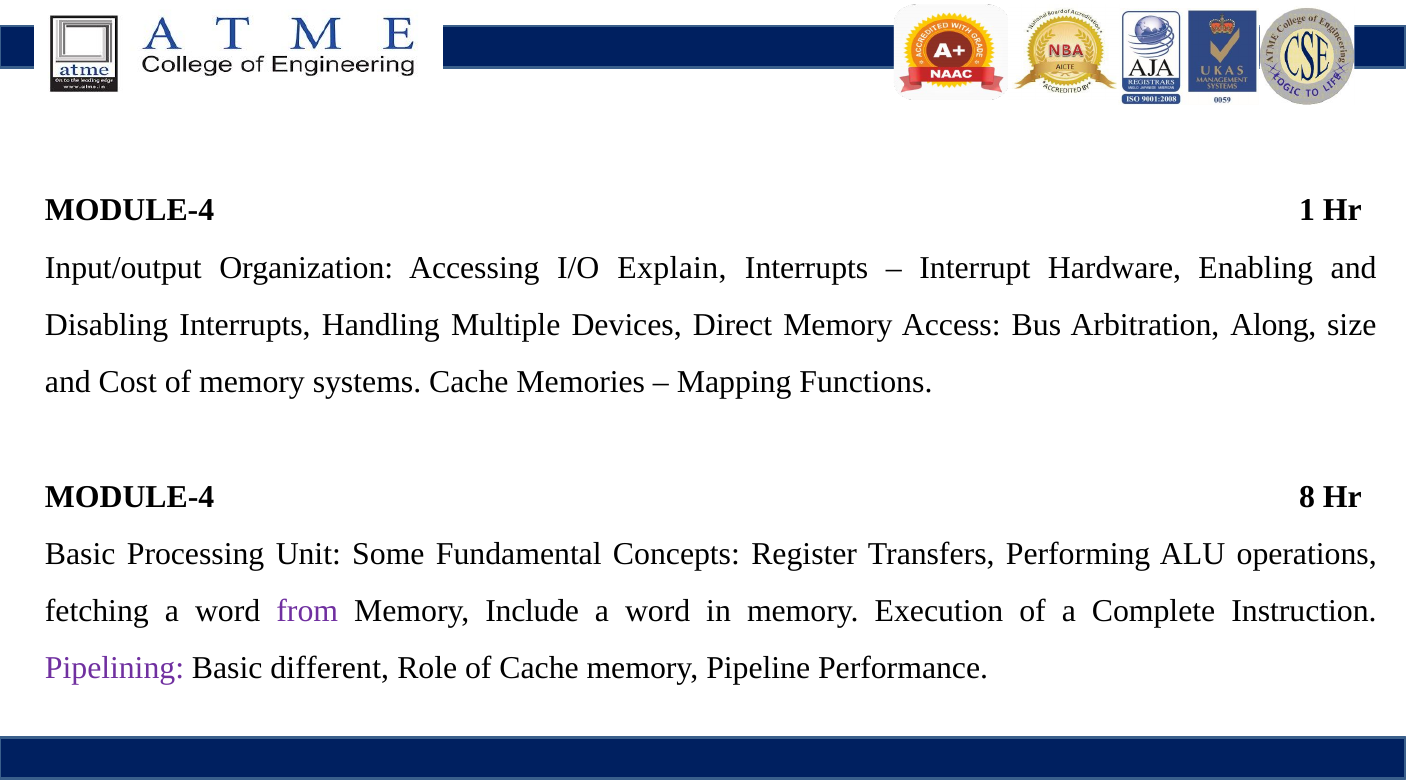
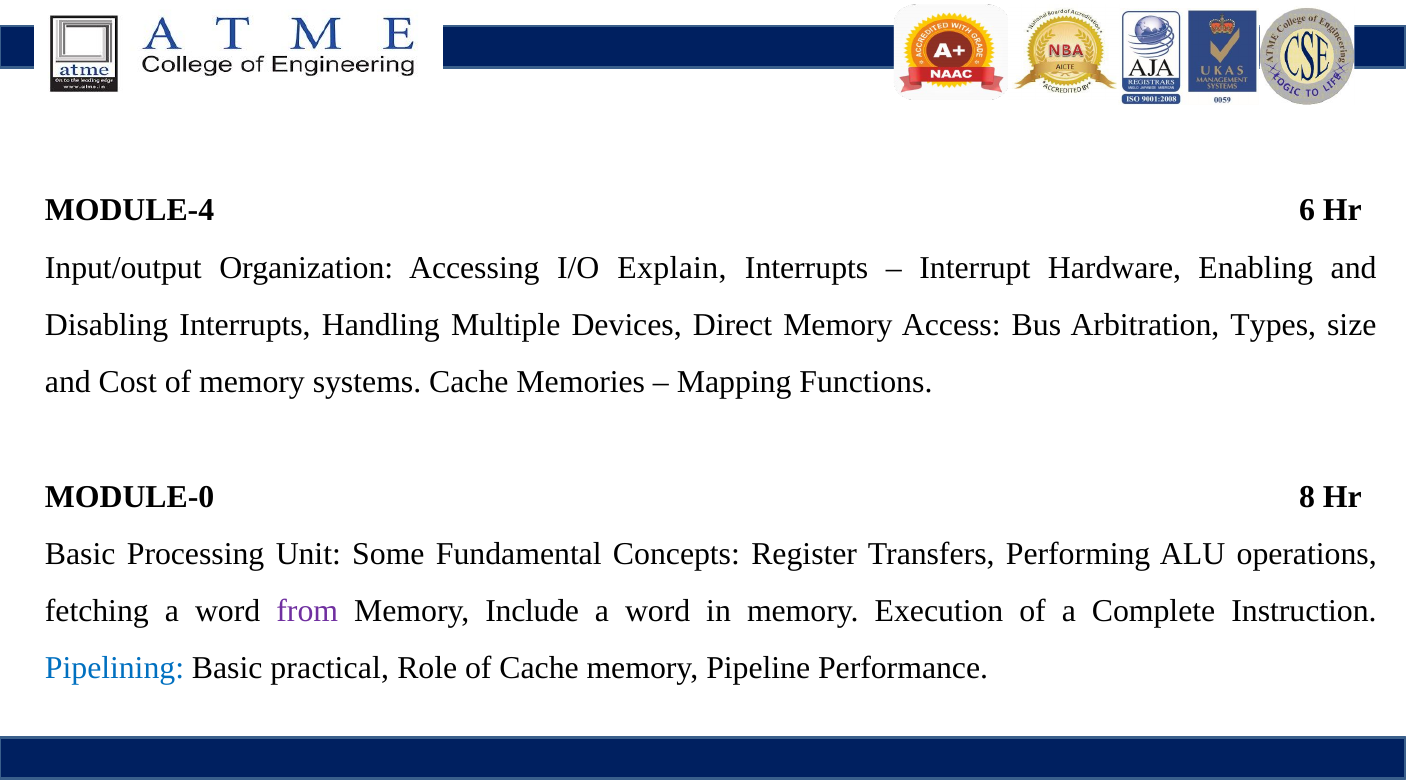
1: 1 -> 6
Along: Along -> Types
MODULE-4 at (130, 497): MODULE-4 -> MODULE-0
Pipelining colour: purple -> blue
different: different -> practical
